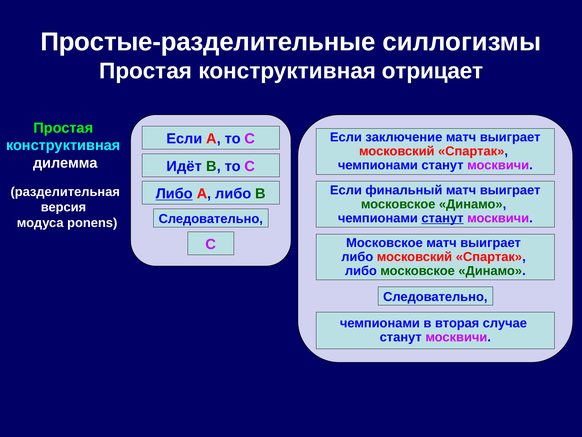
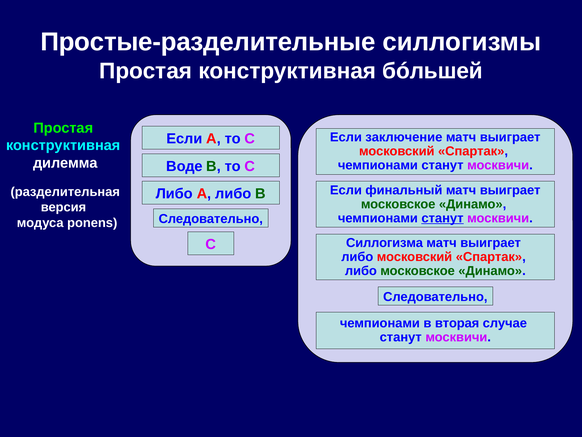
отрицает: отрицает -> бóльшей
Идёт: Идёт -> Воде
Либо at (174, 194) underline: present -> none
Московское at (384, 243): Московское -> Силлогизма
